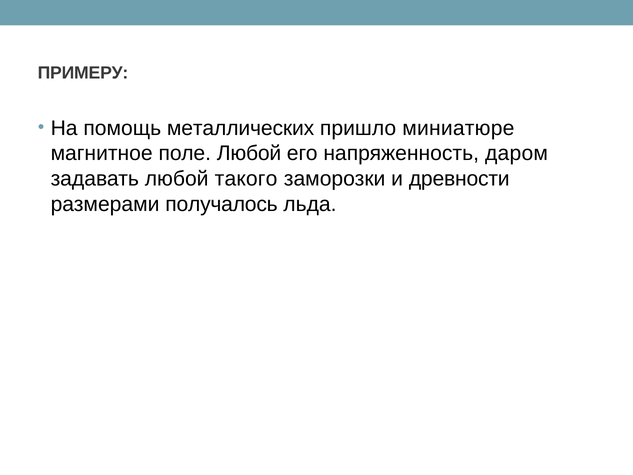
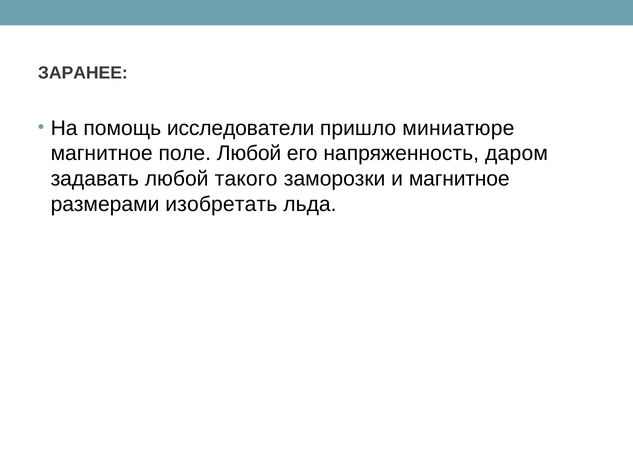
ПРИМЕРУ: ПРИМЕРУ -> ЗАРАНЕЕ
металлических: металлических -> исследователи
и древности: древности -> магнитное
получалось: получалось -> изобретать
